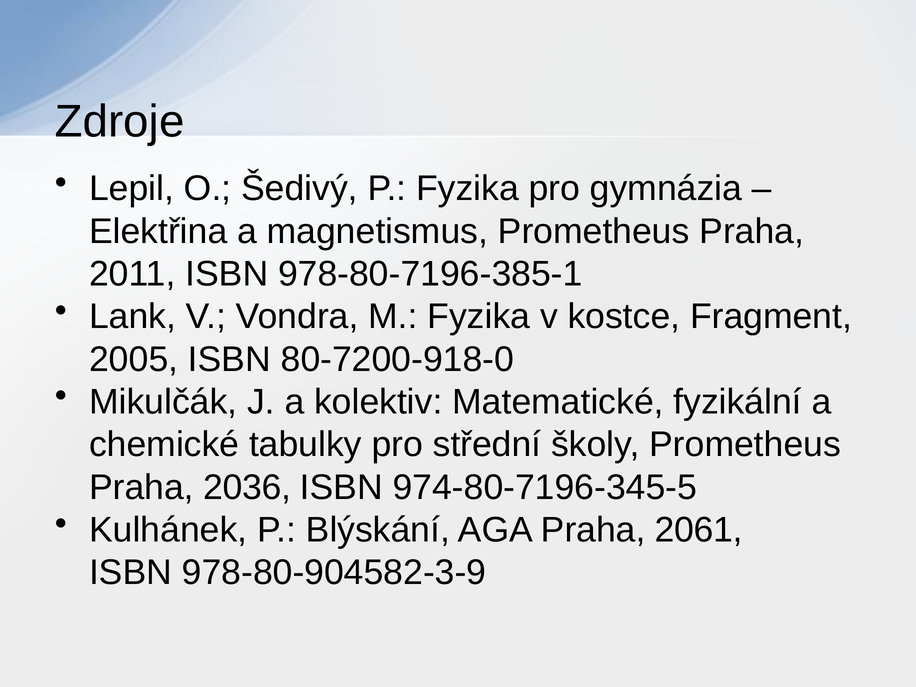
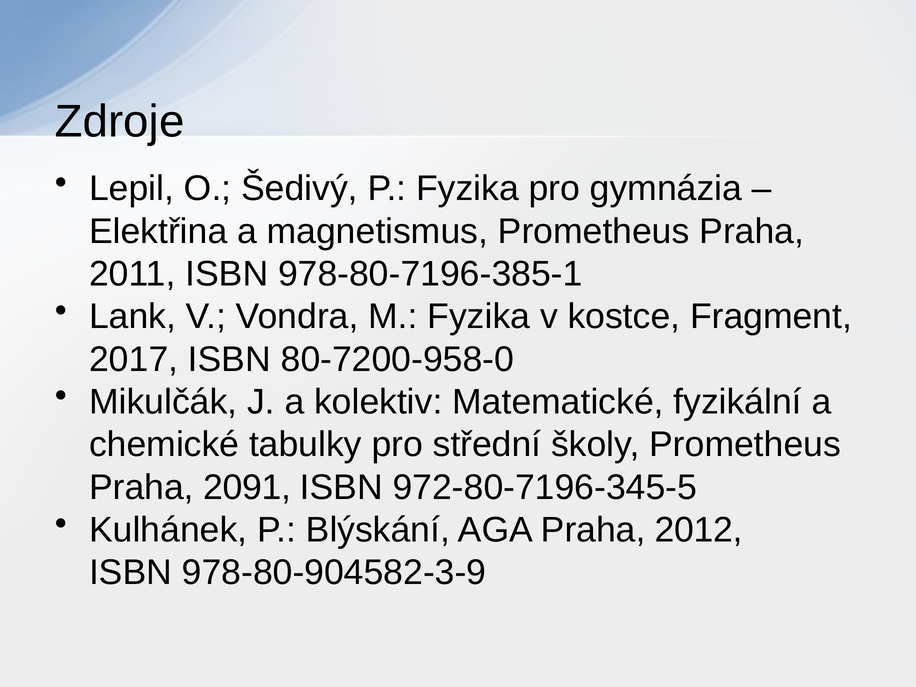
2005: 2005 -> 2017
80-7200-918-0: 80-7200-918-0 -> 80-7200-958-0
2036: 2036 -> 2091
974-80-7196-345-5: 974-80-7196-345-5 -> 972-80-7196-345-5
2061: 2061 -> 2012
